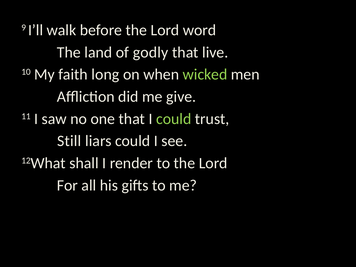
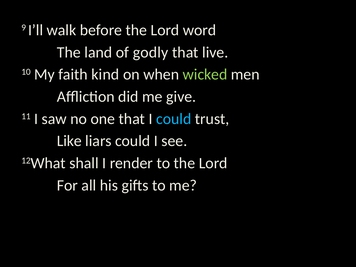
long: long -> kind
could at (174, 119) colour: light green -> light blue
Still: Still -> Like
